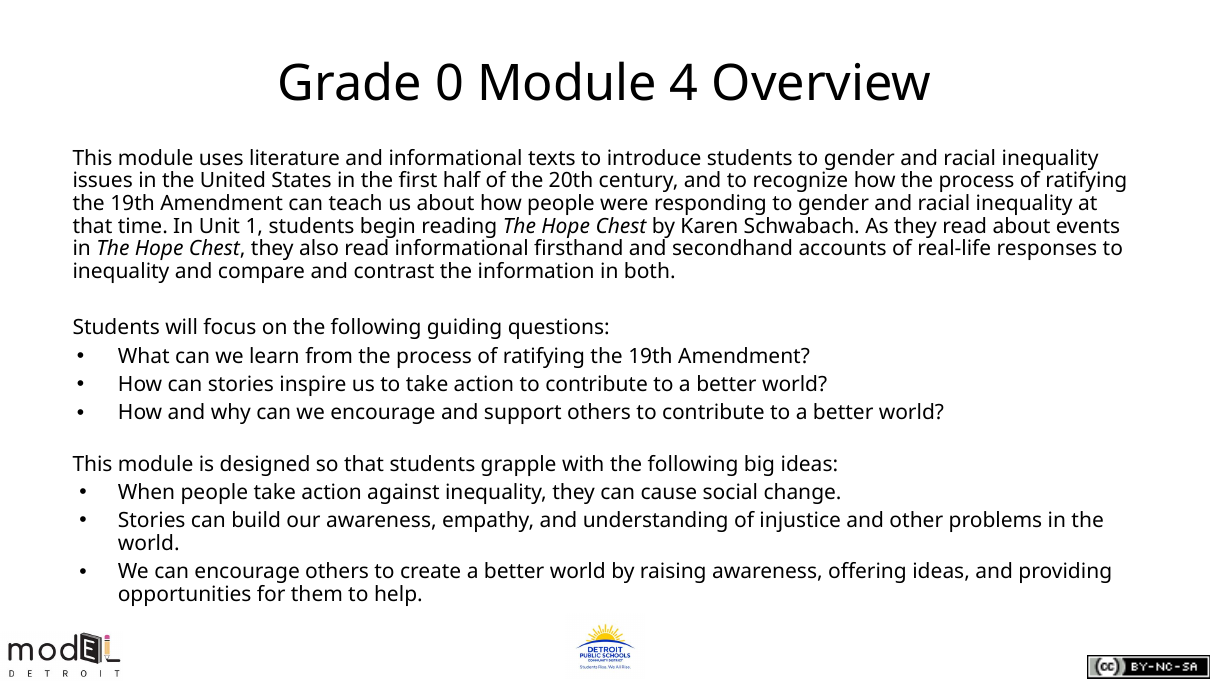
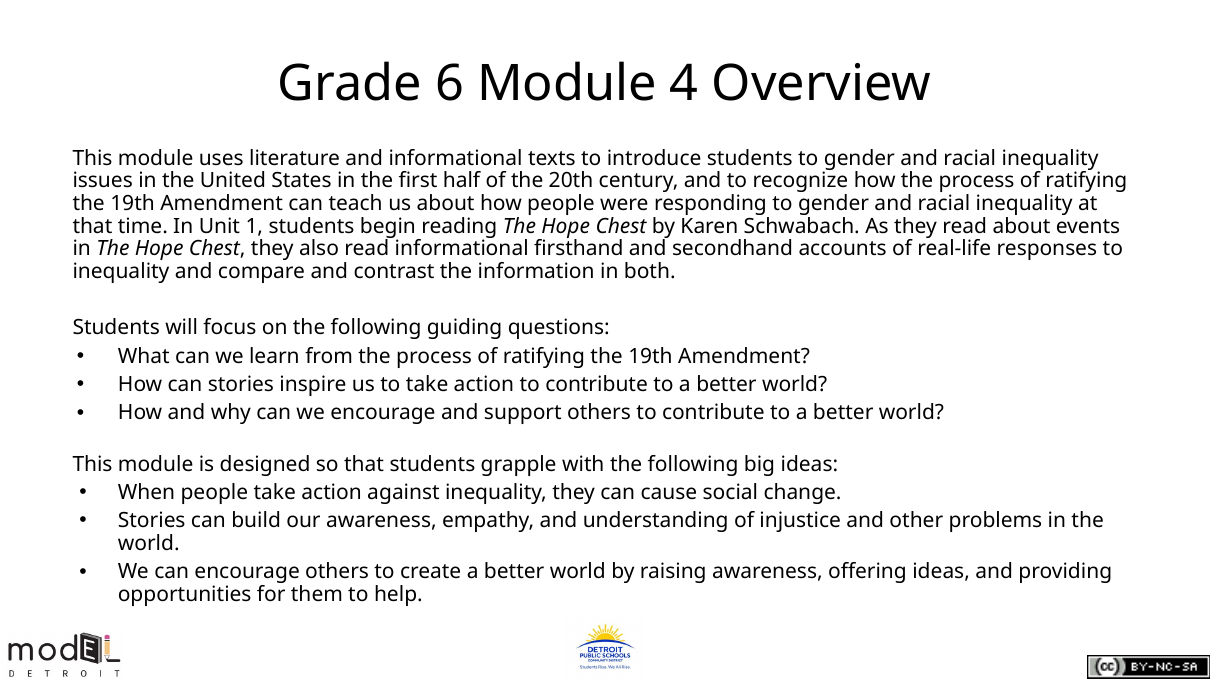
0: 0 -> 6
